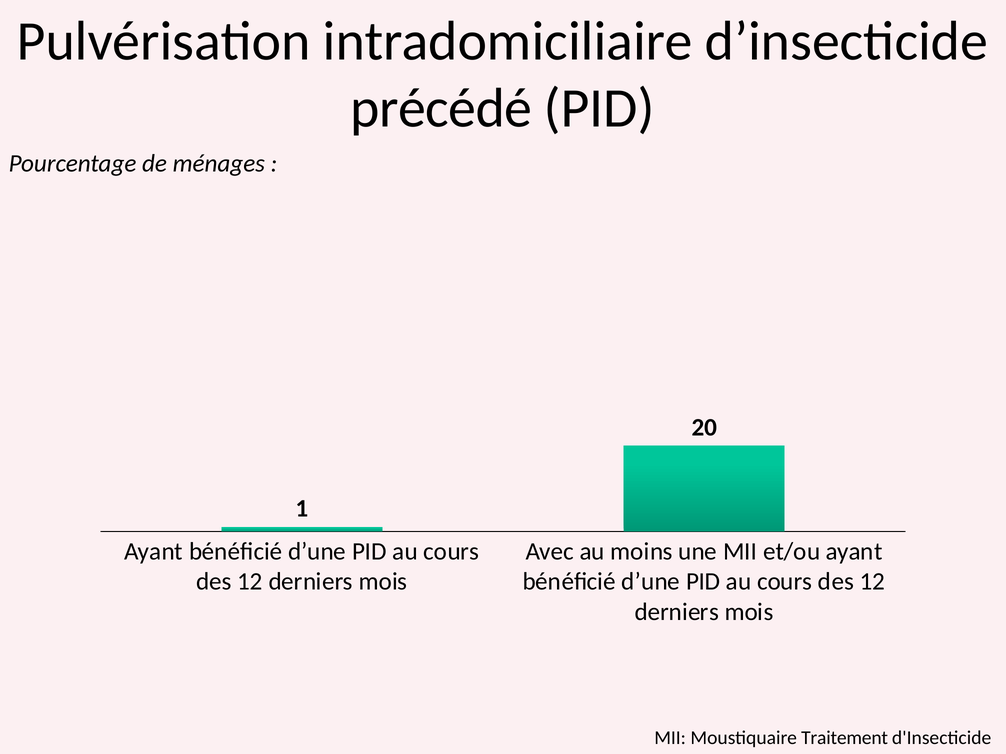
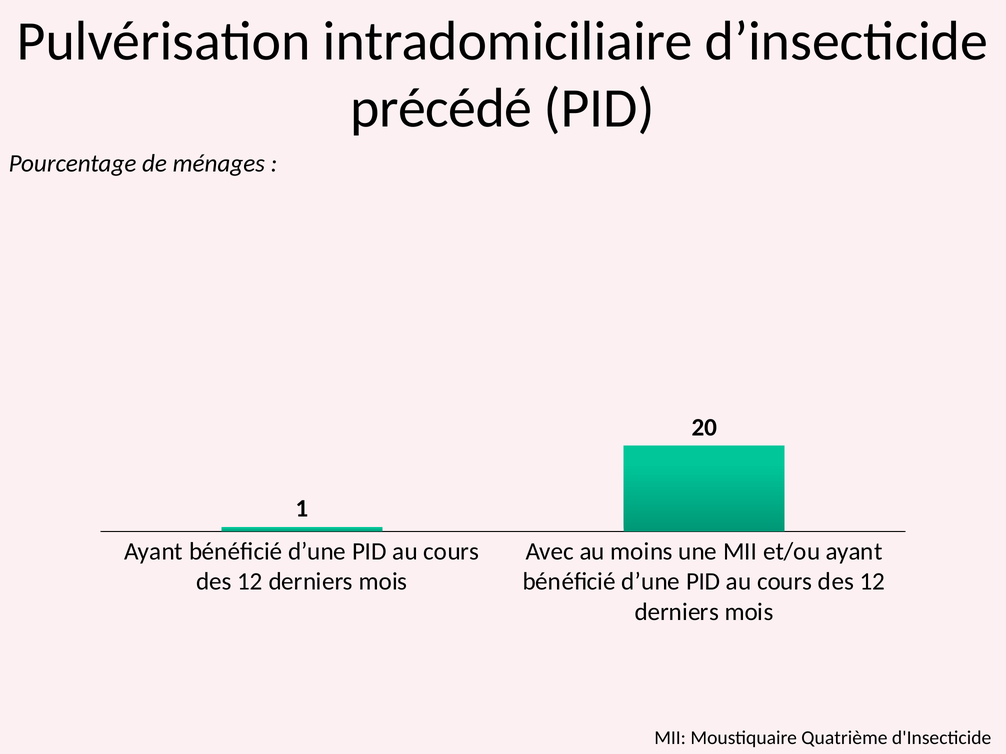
Traitement: Traitement -> Quatrième
